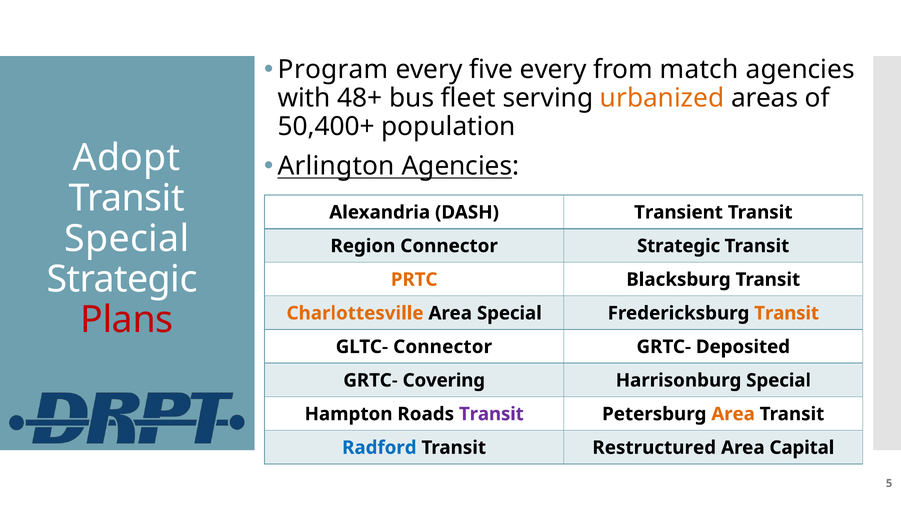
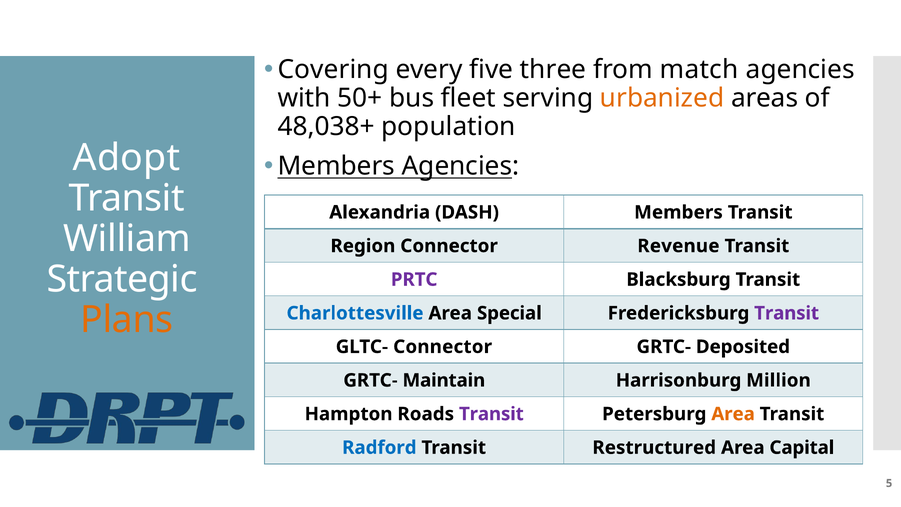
Program: Program -> Covering
five every: every -> three
48+: 48+ -> 50+
50,400+: 50,400+ -> 48,038+
Arlington at (336, 166): Arlington -> Members
DASH Transient: Transient -> Members
Special at (127, 239): Special -> William
Connector Strategic: Strategic -> Revenue
PRTC colour: orange -> purple
Plans colour: red -> orange
Charlottesville colour: orange -> blue
Transit at (787, 313) colour: orange -> purple
Covering: Covering -> Maintain
Harrisonburg Special: Special -> Million
